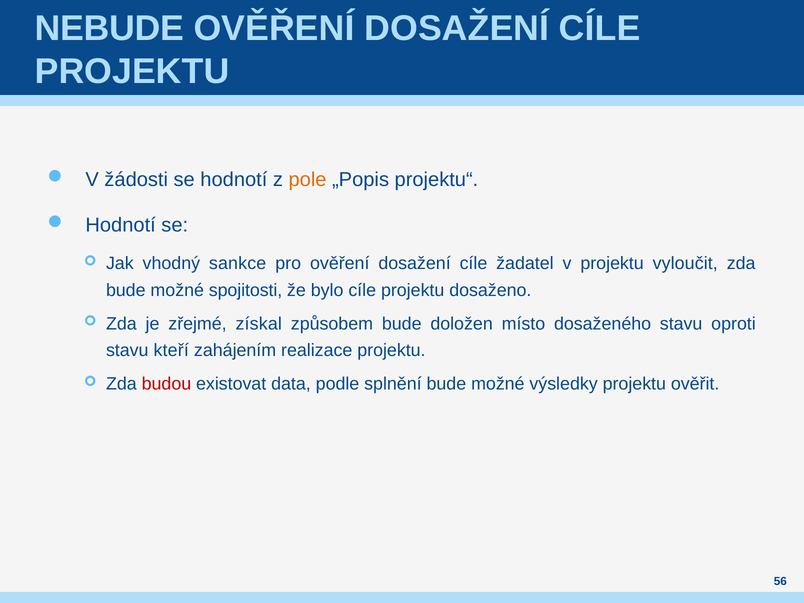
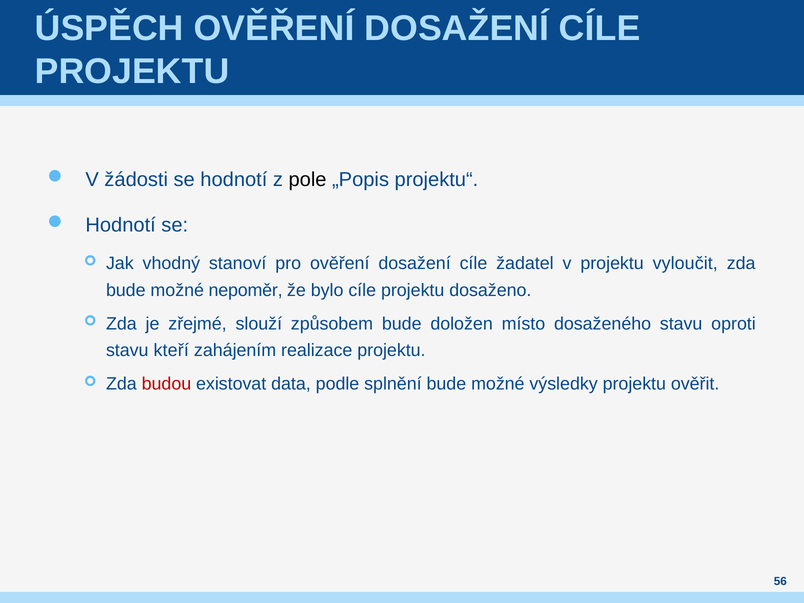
NEBUDE: NEBUDE -> ÚSPĚCH
pole colour: orange -> black
sankce: sankce -> stanoví
spojitosti: spojitosti -> nepoměr
získal: získal -> slouží
